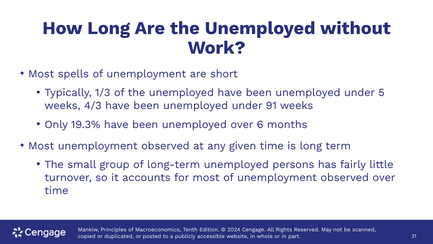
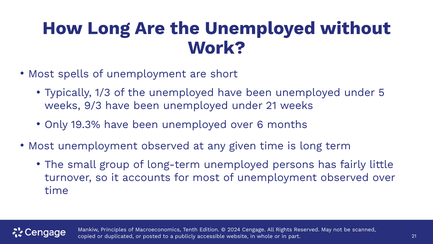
4/3: 4/3 -> 9/3
under 91: 91 -> 21
